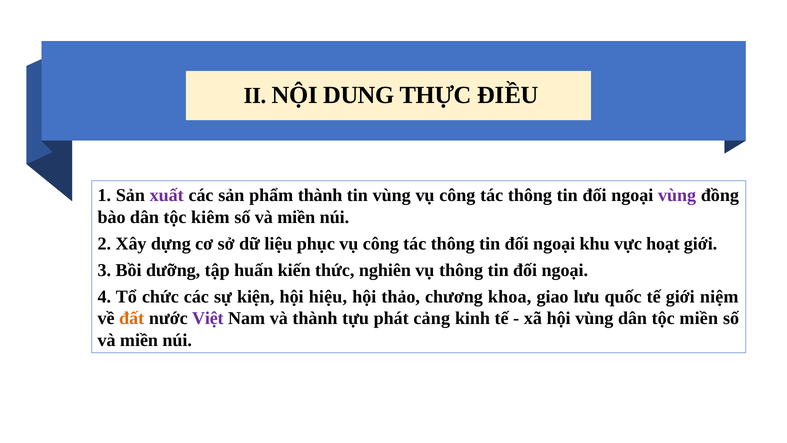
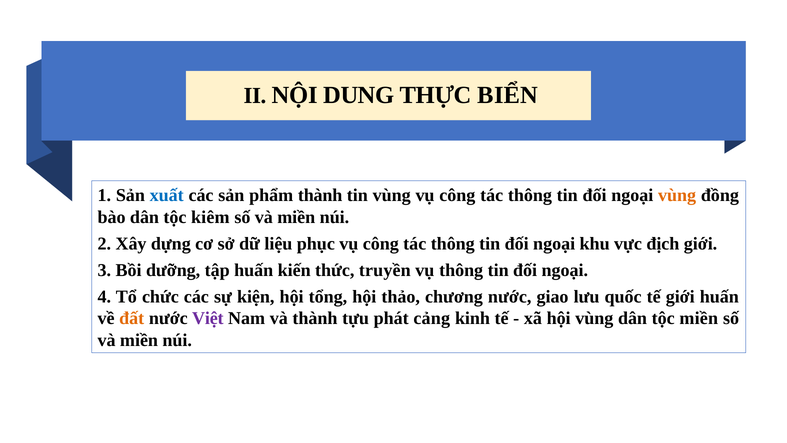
ĐIỀU: ĐIỀU -> BIỂN
xuất colour: purple -> blue
vùng at (677, 195) colour: purple -> orange
hoạt: hoạt -> địch
nghiên: nghiên -> truyền
hiệu: hiệu -> tổng
chương khoa: khoa -> nước
giới niệm: niệm -> huấn
